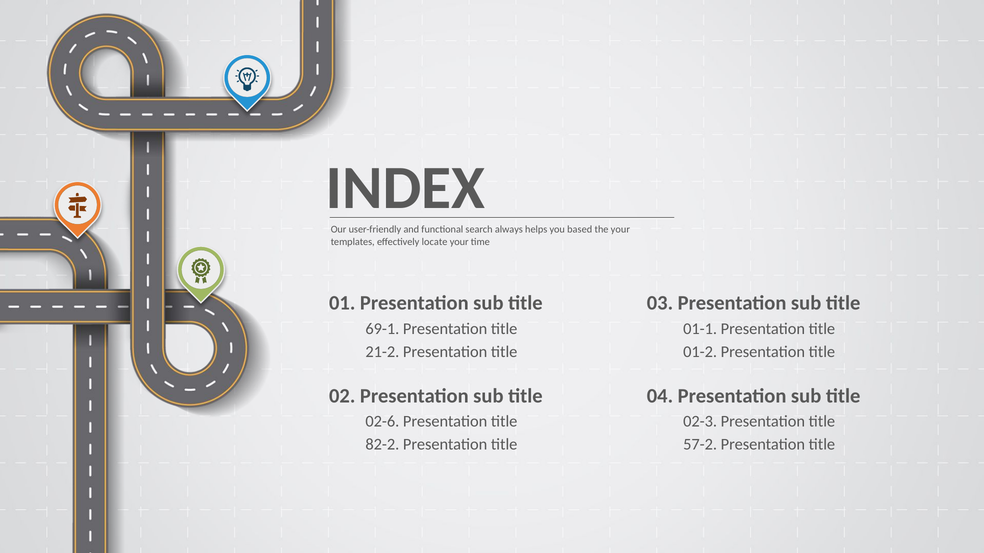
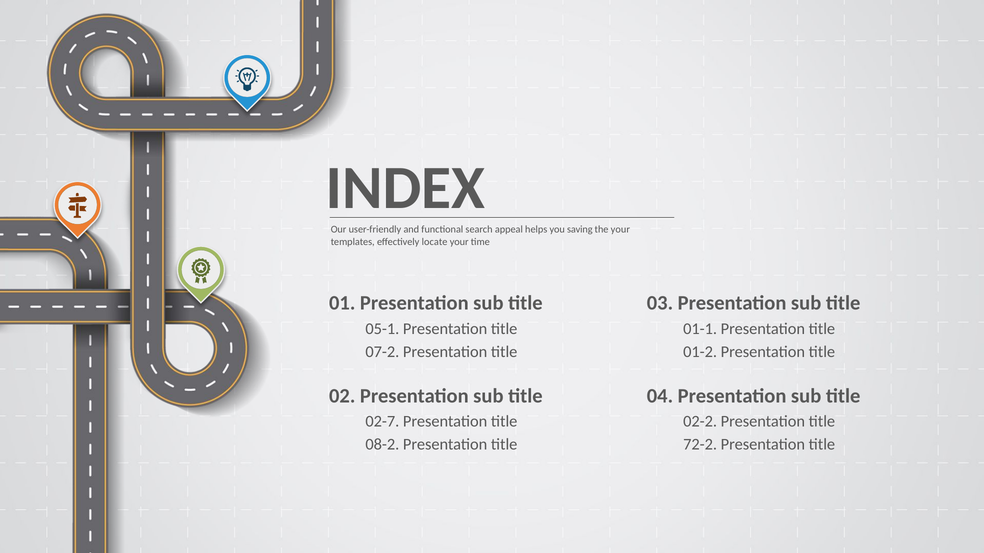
always: always -> appeal
based: based -> saving
69-1: 69-1 -> 05-1
21-2: 21-2 -> 07-2
02-6: 02-6 -> 02-7
02-3: 02-3 -> 02-2
82-2: 82-2 -> 08-2
57-2: 57-2 -> 72-2
